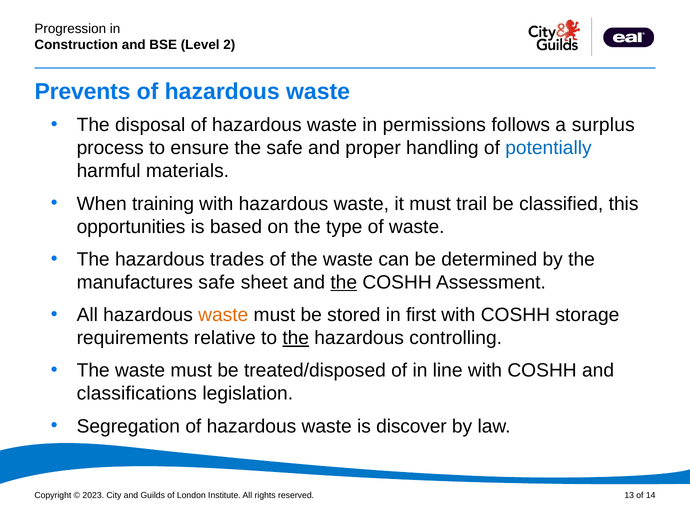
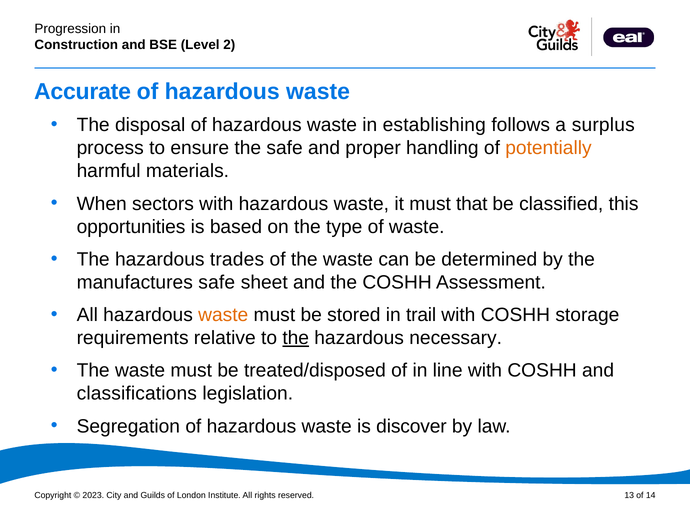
Prevents: Prevents -> Accurate
permissions: permissions -> establishing
potentially colour: blue -> orange
training: training -> sectors
trail: trail -> that
the at (344, 282) underline: present -> none
first: first -> trail
controlling: controlling -> necessary
